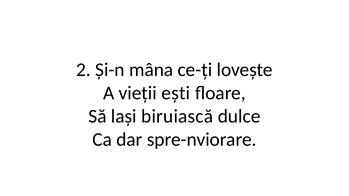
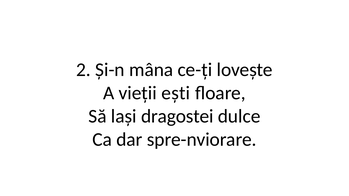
biruiască: biruiască -> dragostei
